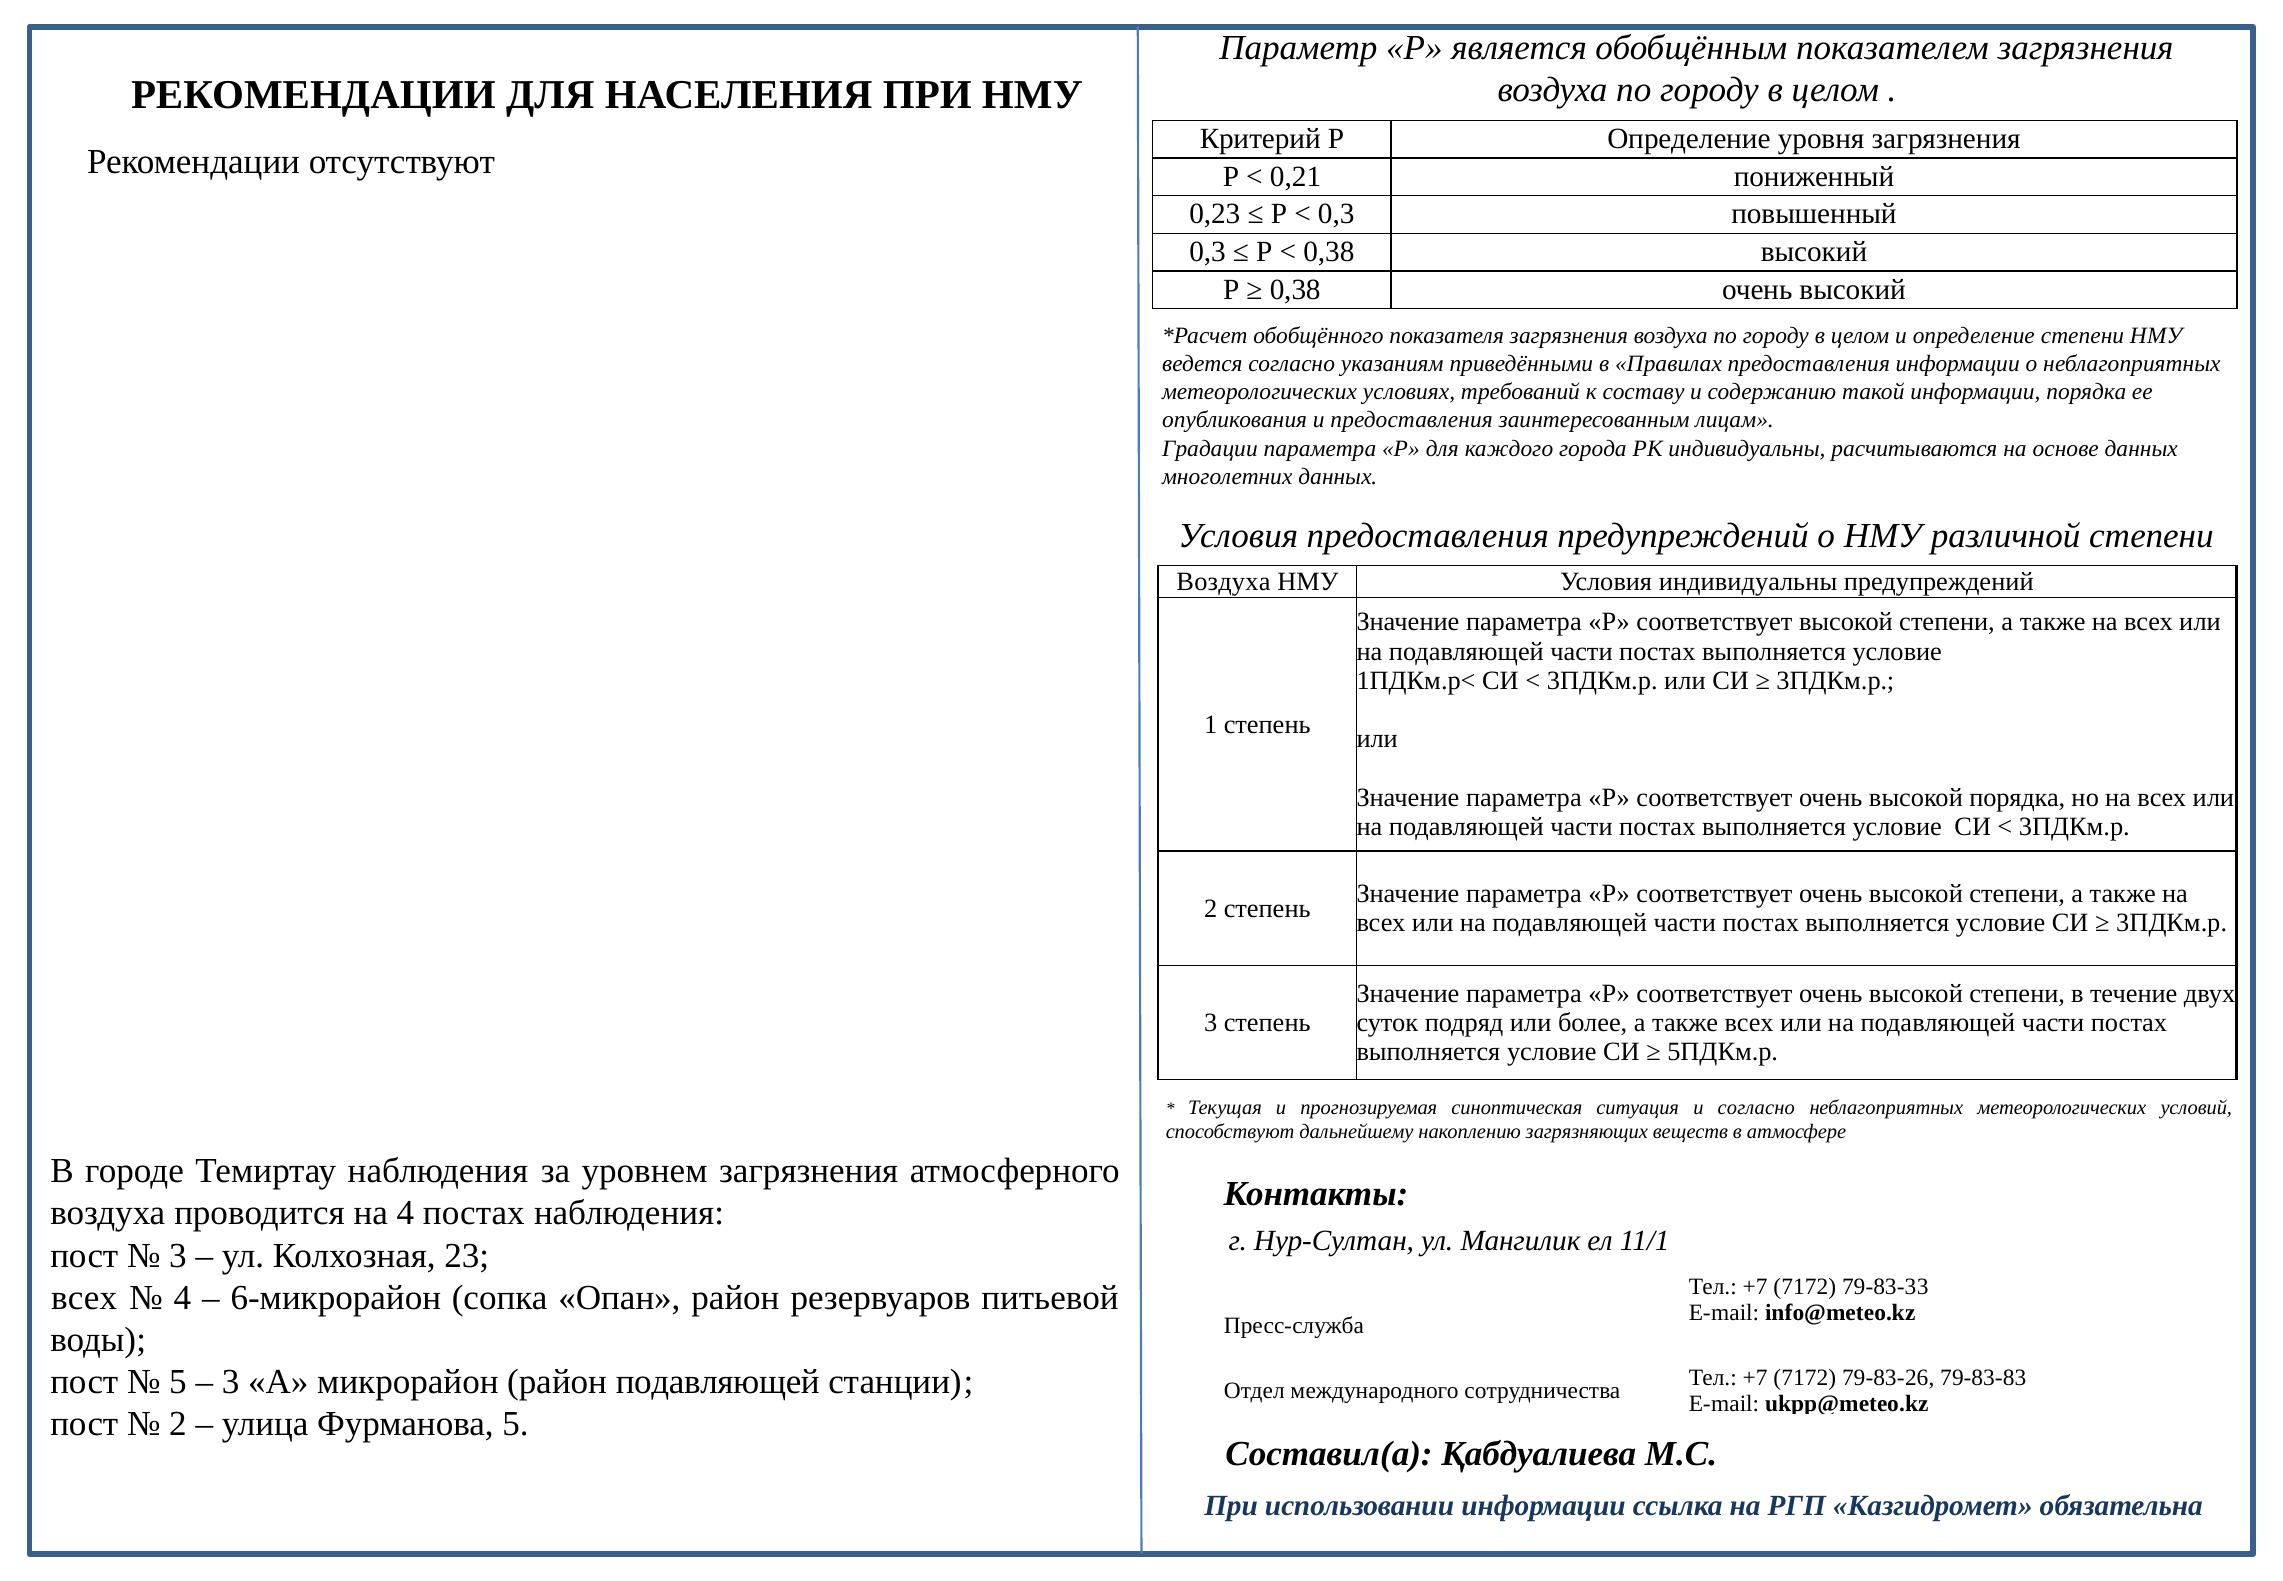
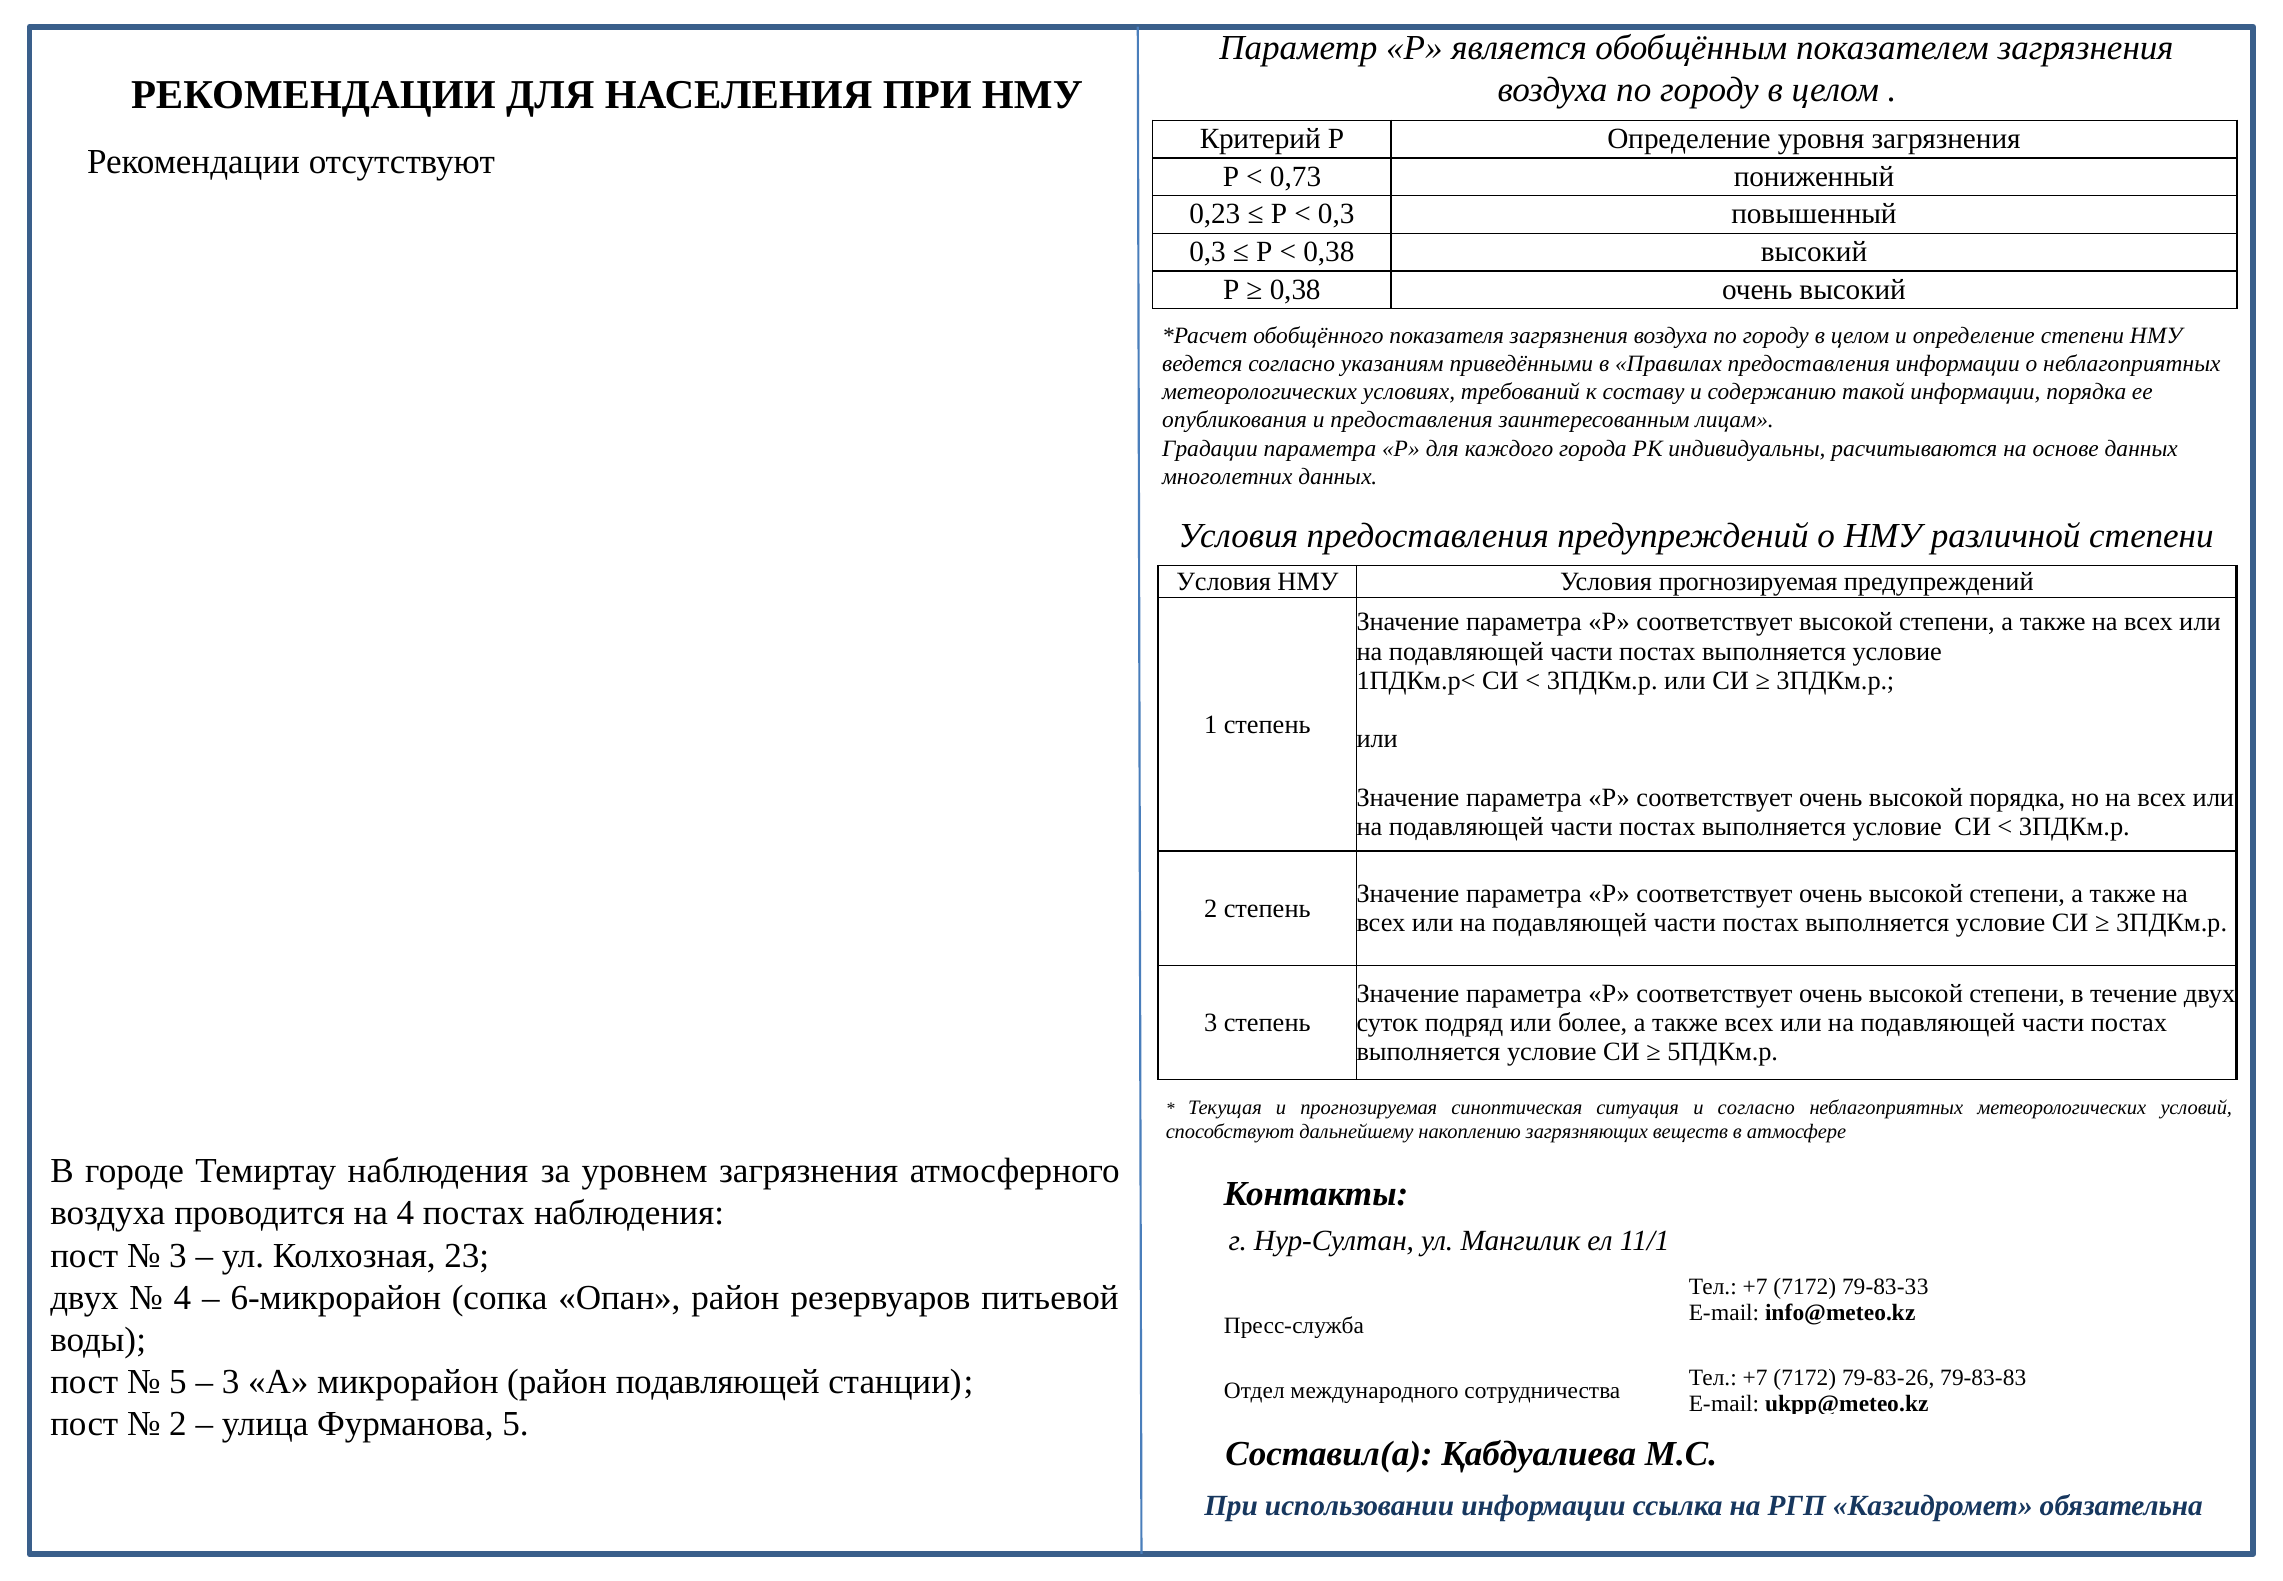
0,21: 0,21 -> 0,73
Воздуха at (1223, 582): Воздуха -> Условия
Условия индивидуальны: индивидуальны -> прогнозируемая
всех at (84, 1297): всех -> двух
